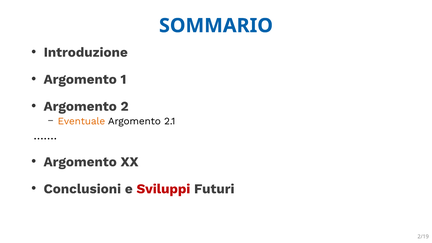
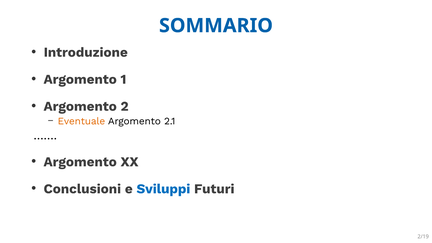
Sviluppi colour: red -> blue
